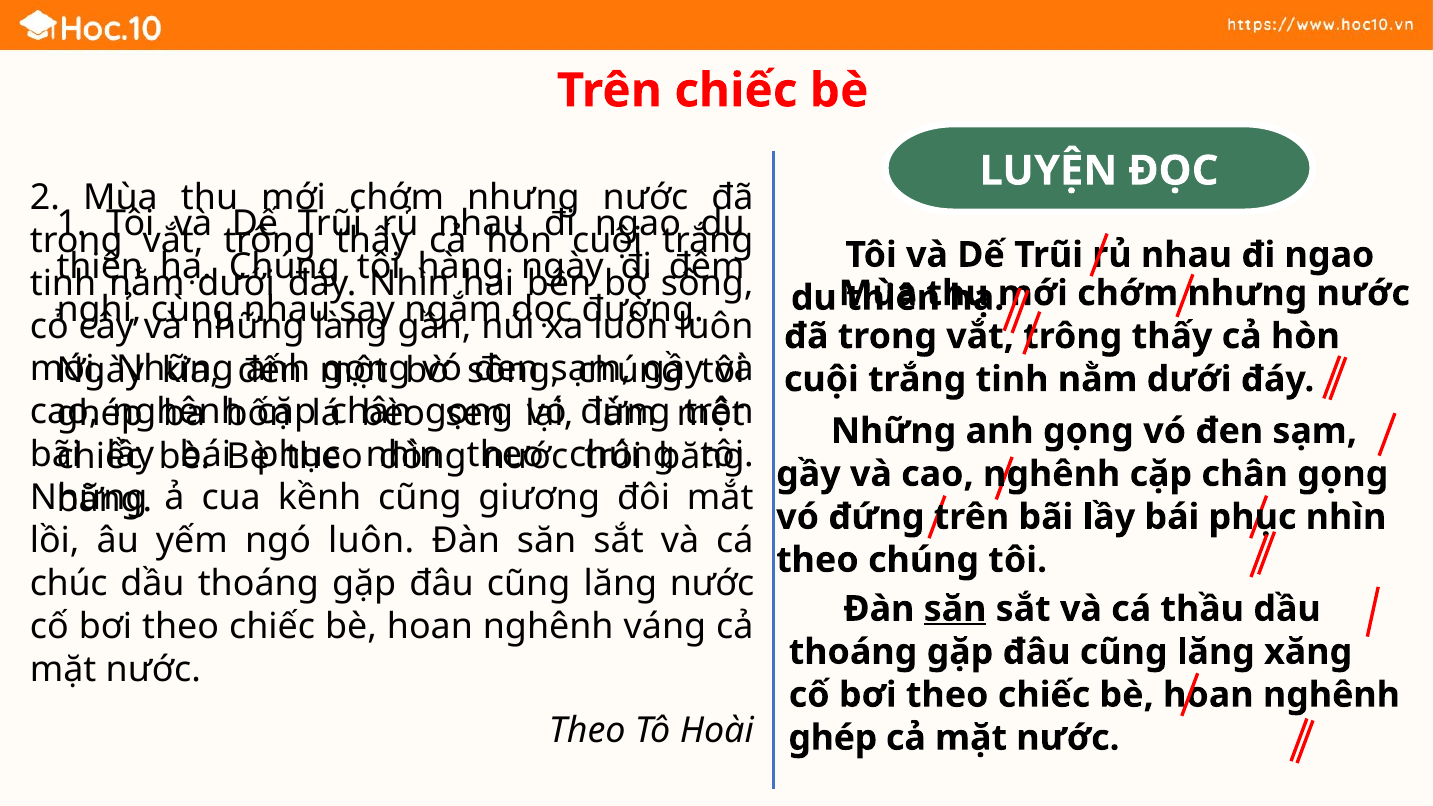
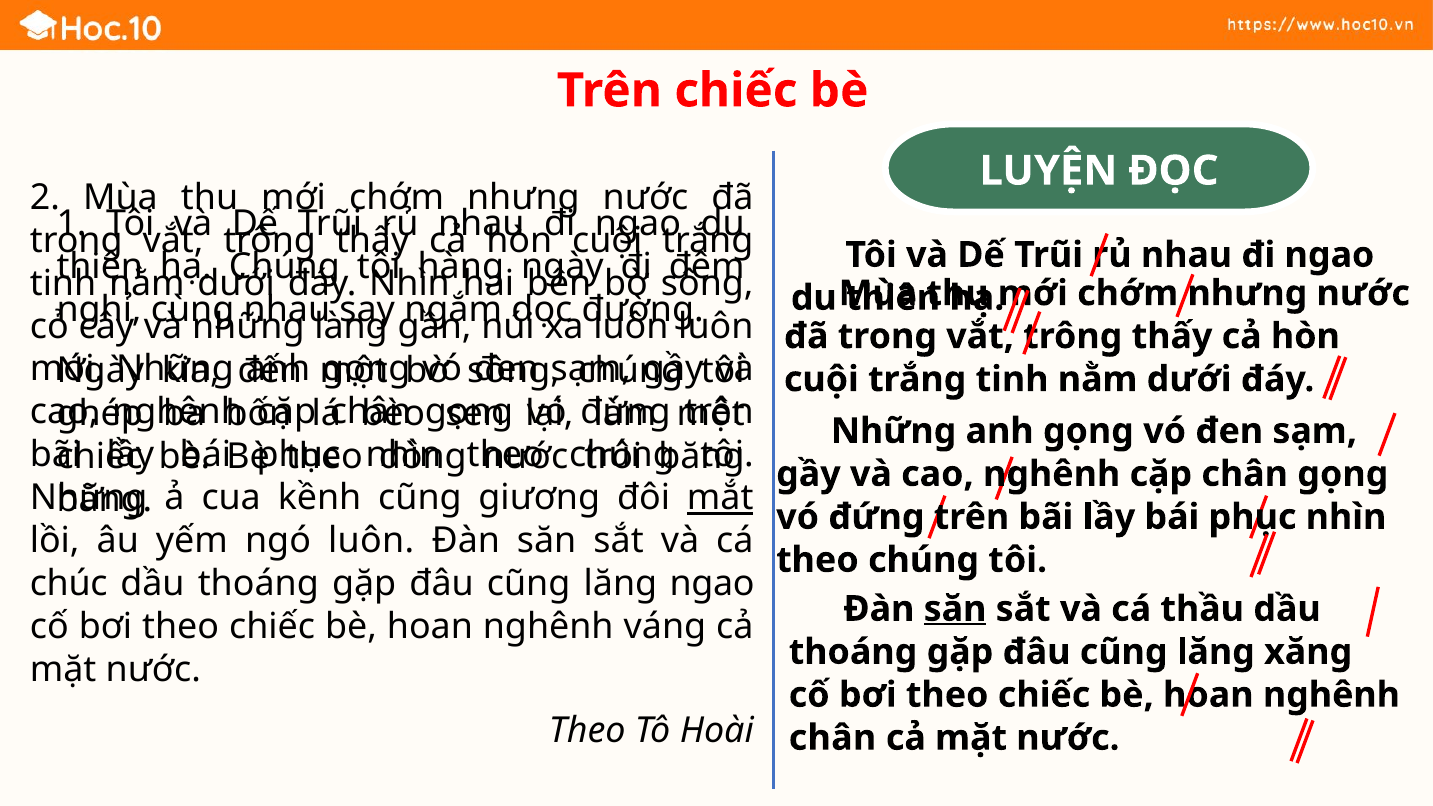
mắt underline: none -> present
lăng nước: nước -> ngao
ghép at (833, 738): ghép -> chân
